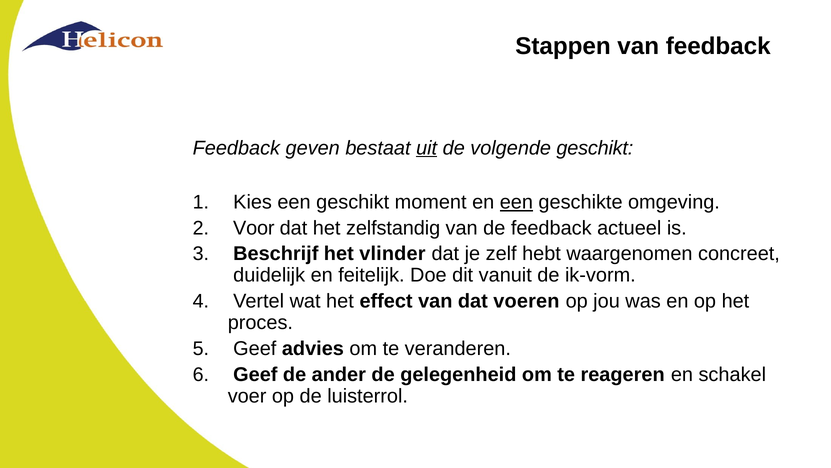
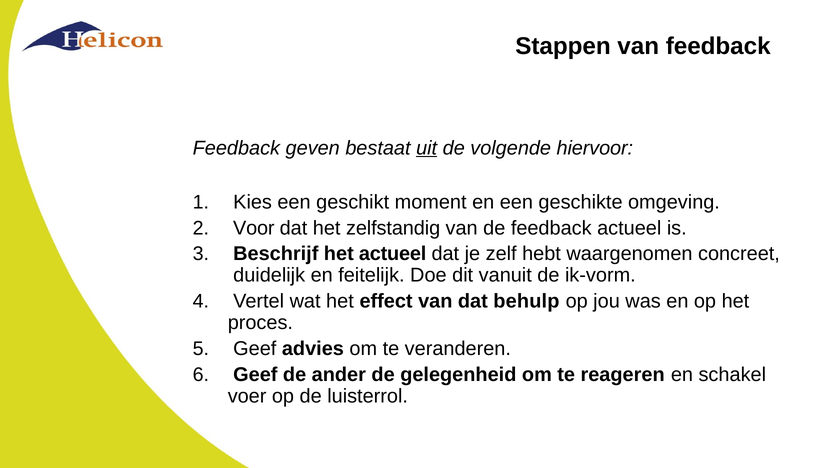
volgende geschikt: geschikt -> hiervoor
een at (516, 202) underline: present -> none
het vlinder: vlinder -> actueel
voeren: voeren -> behulp
